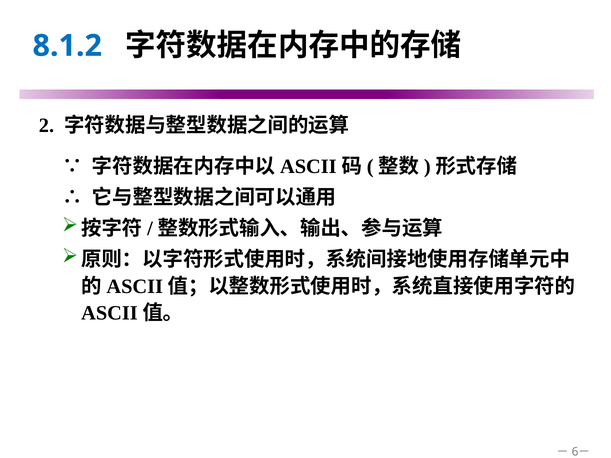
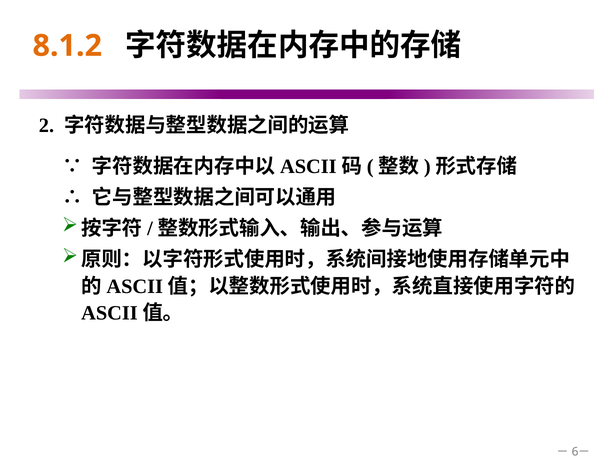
8.1.2 colour: blue -> orange
